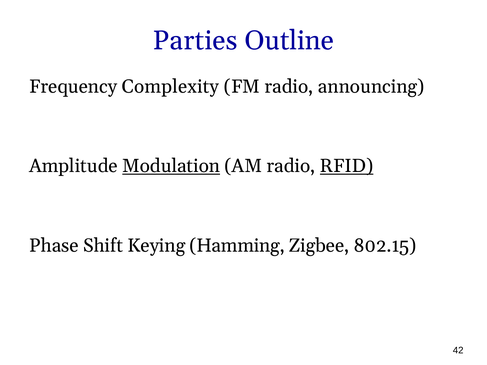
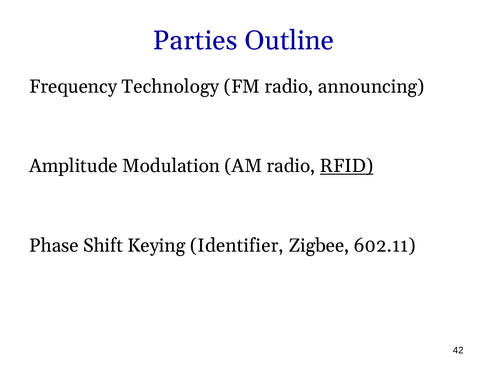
Complexity: Complexity -> Technology
Modulation underline: present -> none
Hamming: Hamming -> Identifier
802.15: 802.15 -> 602.11
